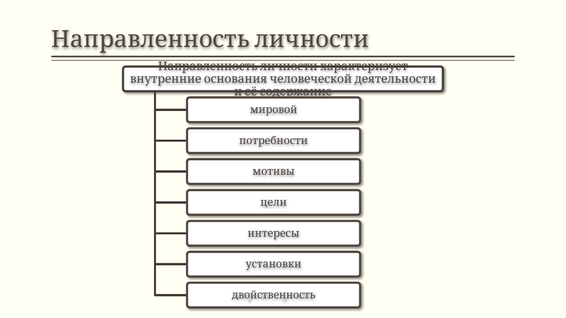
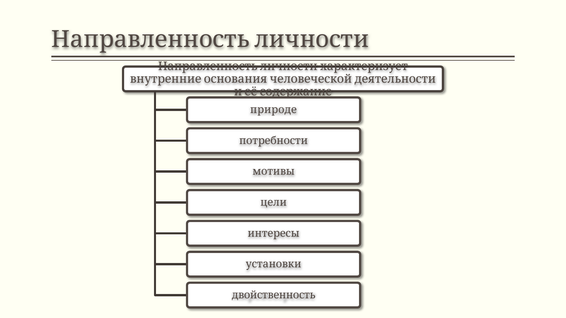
мировой: мировой -> природе
